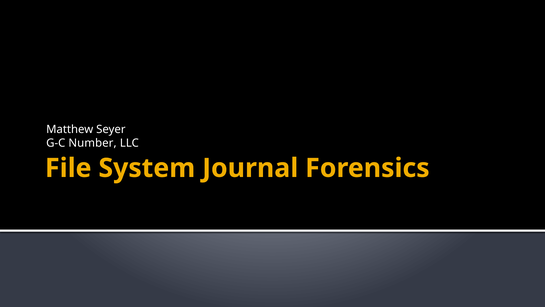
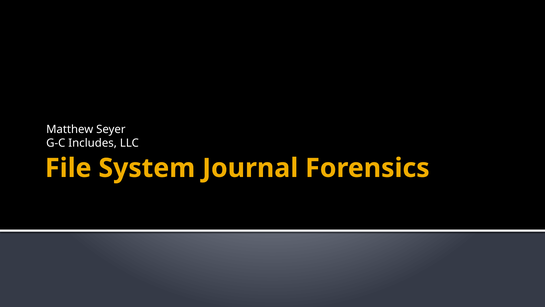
Number: Number -> Includes
